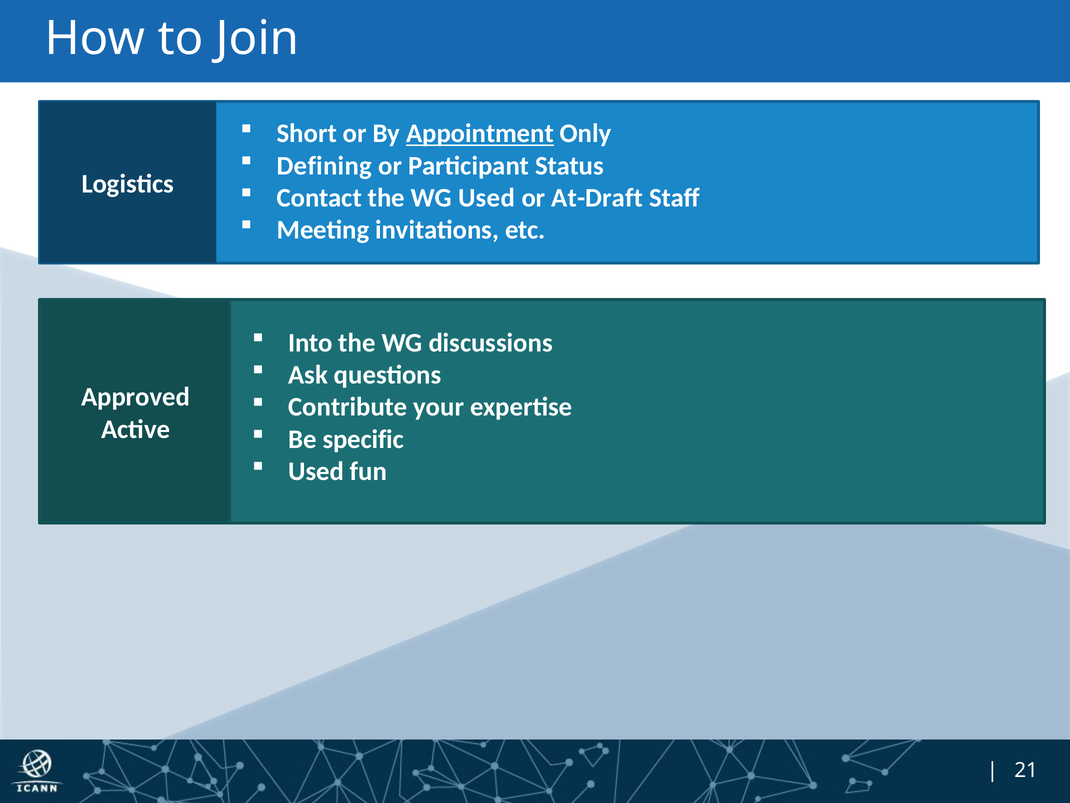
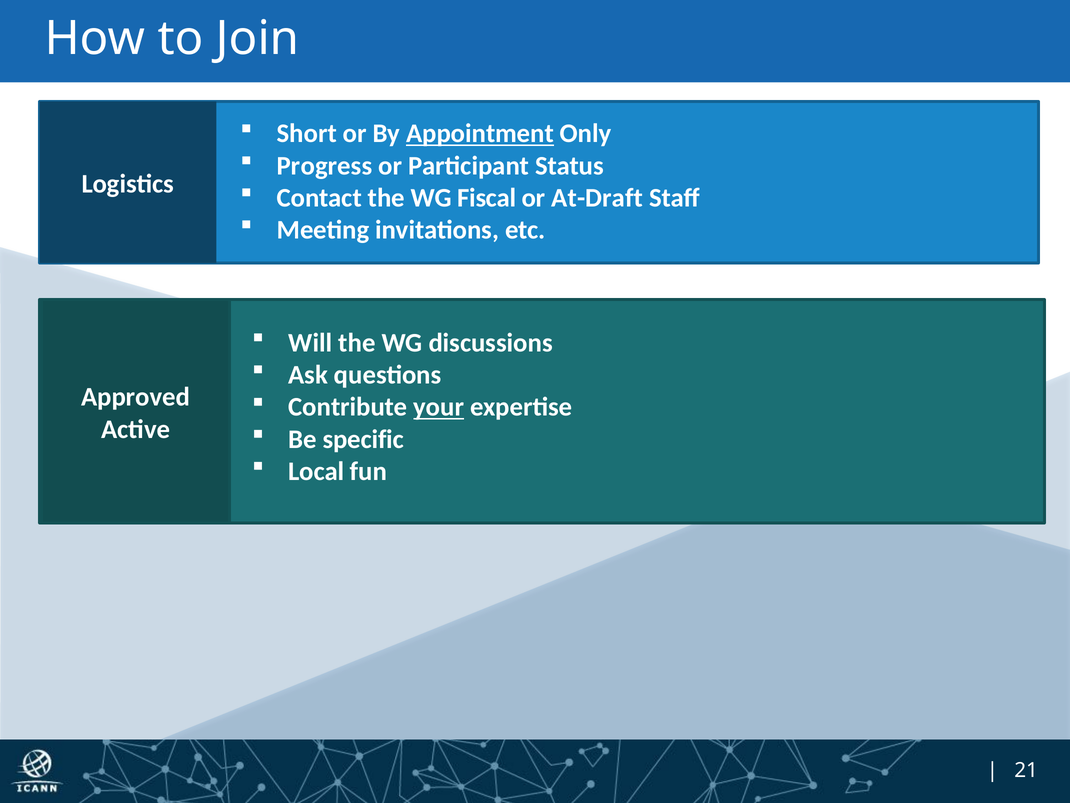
Defining: Defining -> Progress
WG Used: Used -> Fiscal
Into: Into -> Will
your underline: none -> present
Used at (316, 471): Used -> Local
